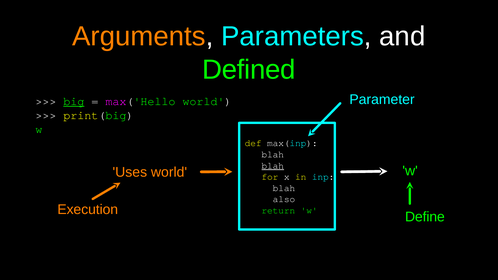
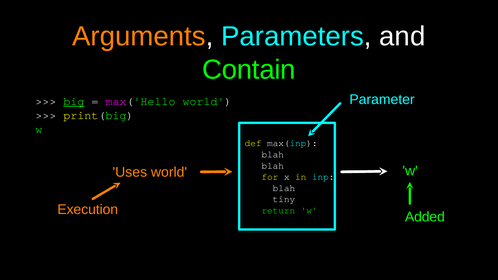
Defined: Defined -> Contain
blah at (273, 166) underline: present -> none
also: also -> tiny
Define: Define -> Added
